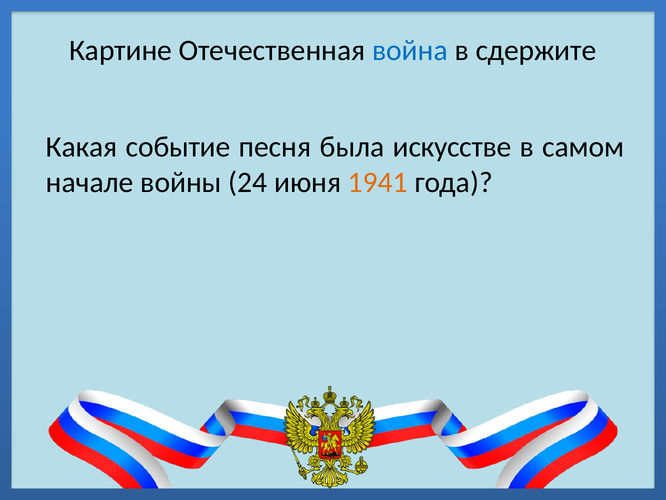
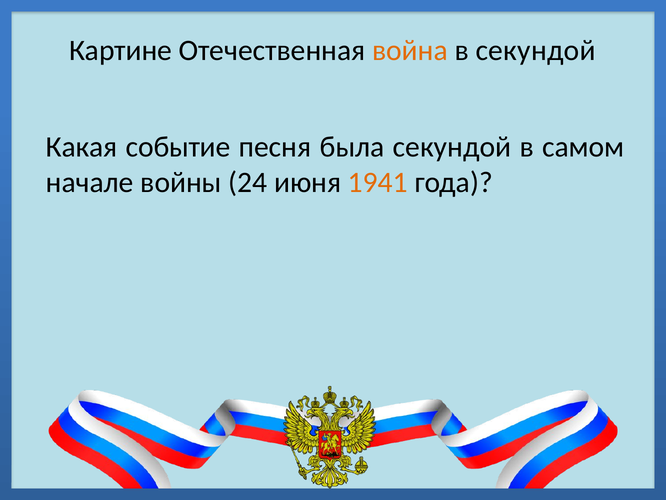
война colour: blue -> orange
в сдержите: сдержите -> секундой
была искусстве: искусстве -> секундой
